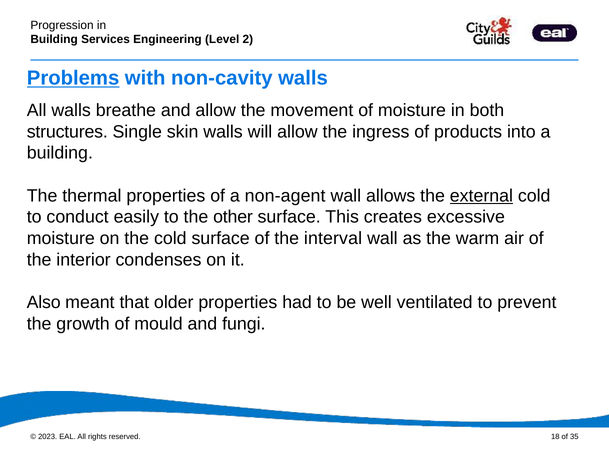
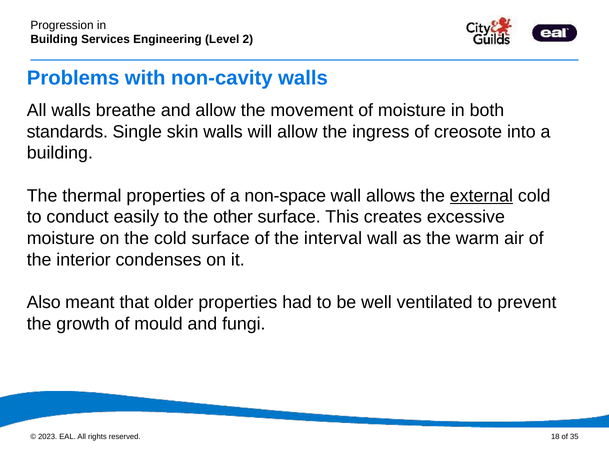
Problems underline: present -> none
structures: structures -> standards
products: products -> creosote
non-agent: non-agent -> non-space
